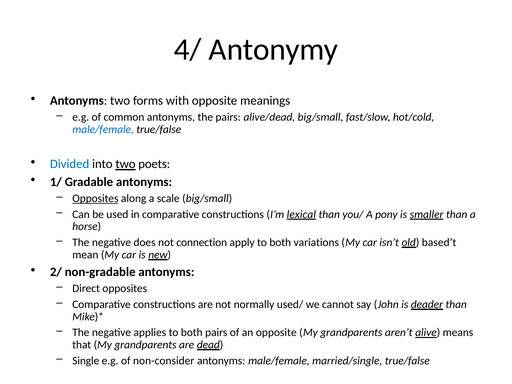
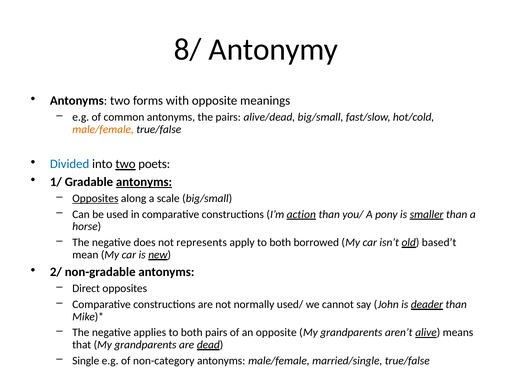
4/: 4/ -> 8/
male/female at (103, 129) colour: blue -> orange
antonyms at (144, 182) underline: none -> present
lexical: lexical -> action
connection: connection -> represents
variations: variations -> borrowed
non-consider: non-consider -> non-category
